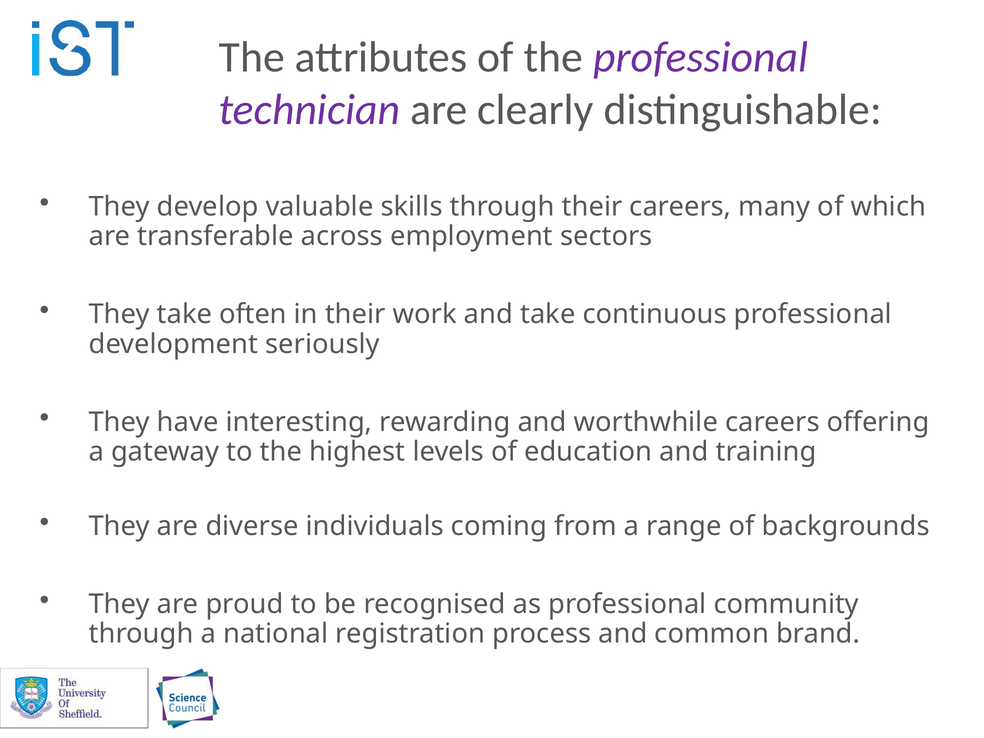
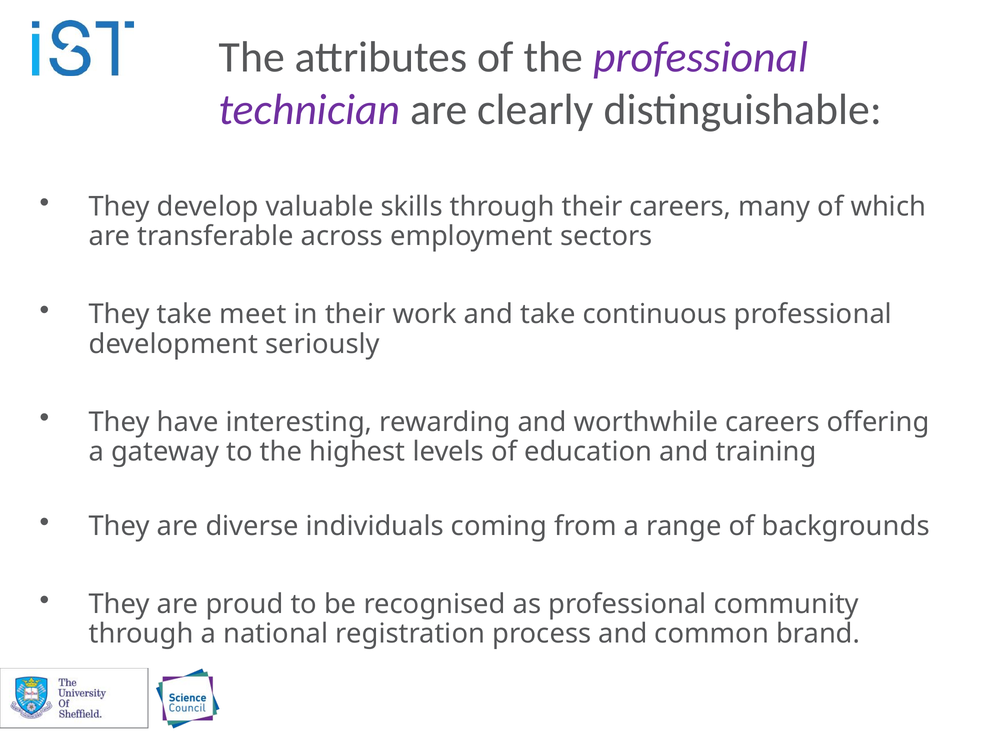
often: often -> meet
